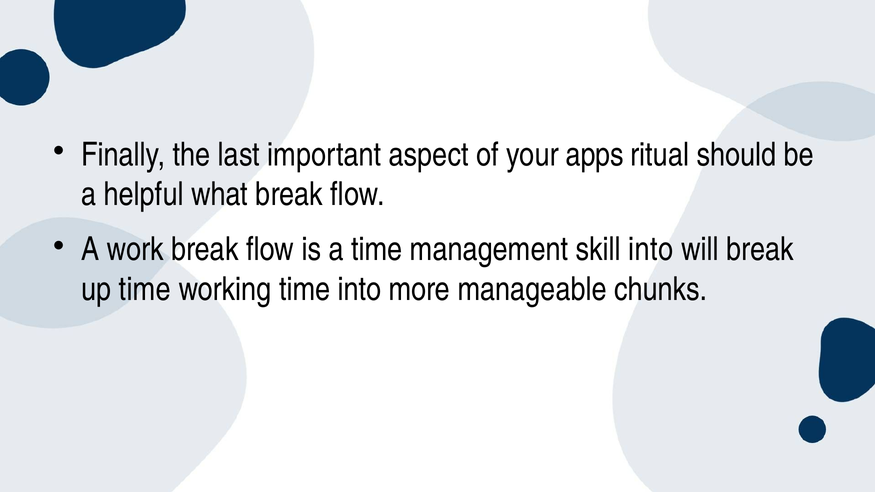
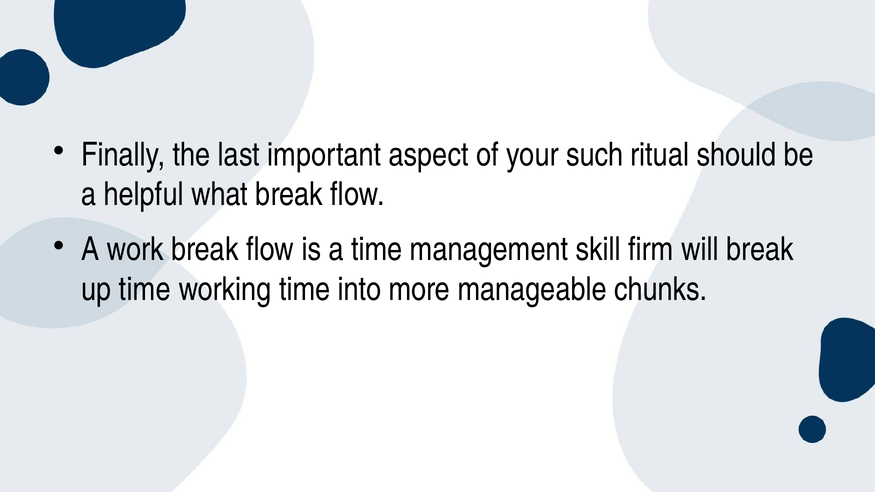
apps: apps -> such
skill into: into -> firm
